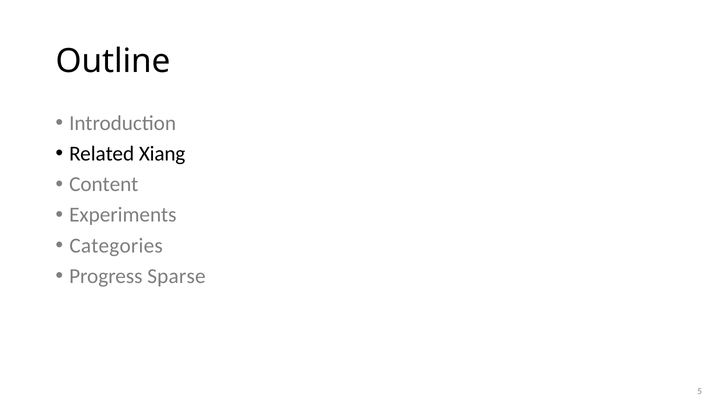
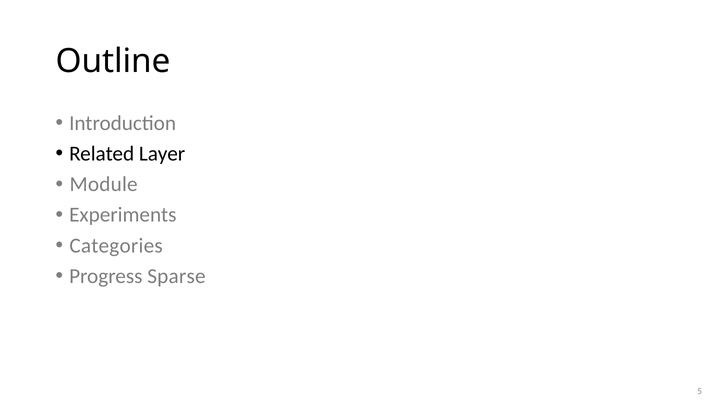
Xiang: Xiang -> Layer
Content: Content -> Module
